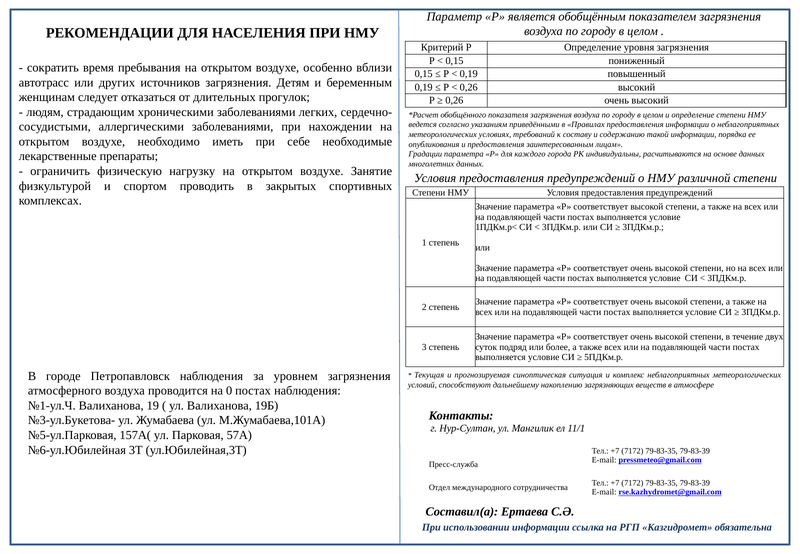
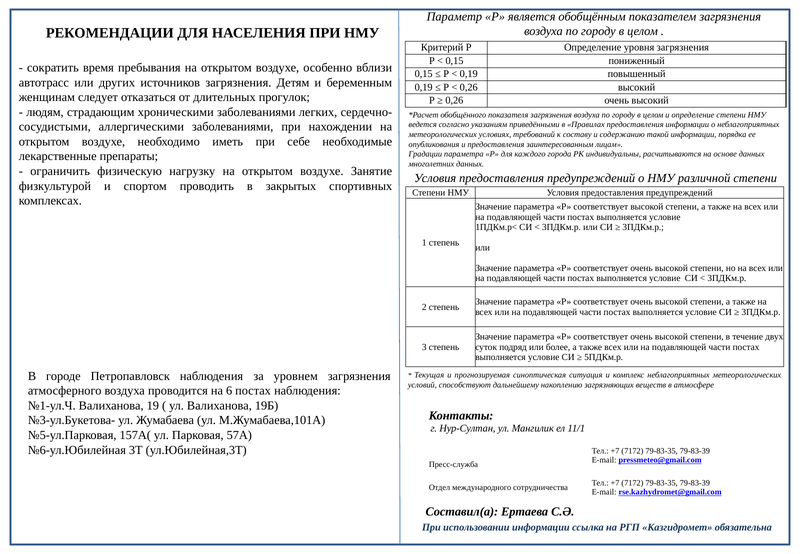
0: 0 -> 6
